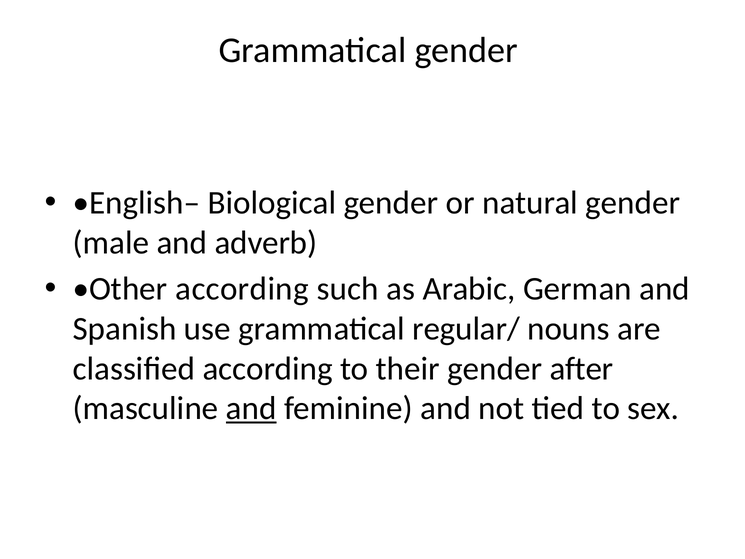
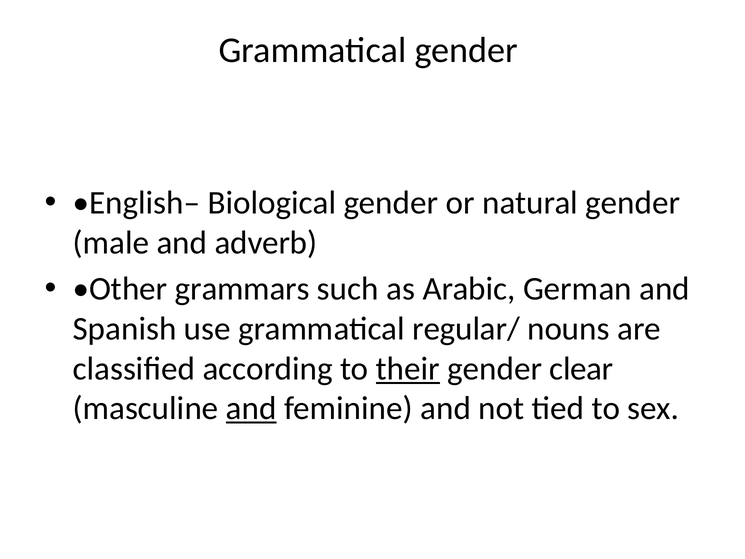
Other according: according -> grammars
their underline: none -> present
after: after -> clear
